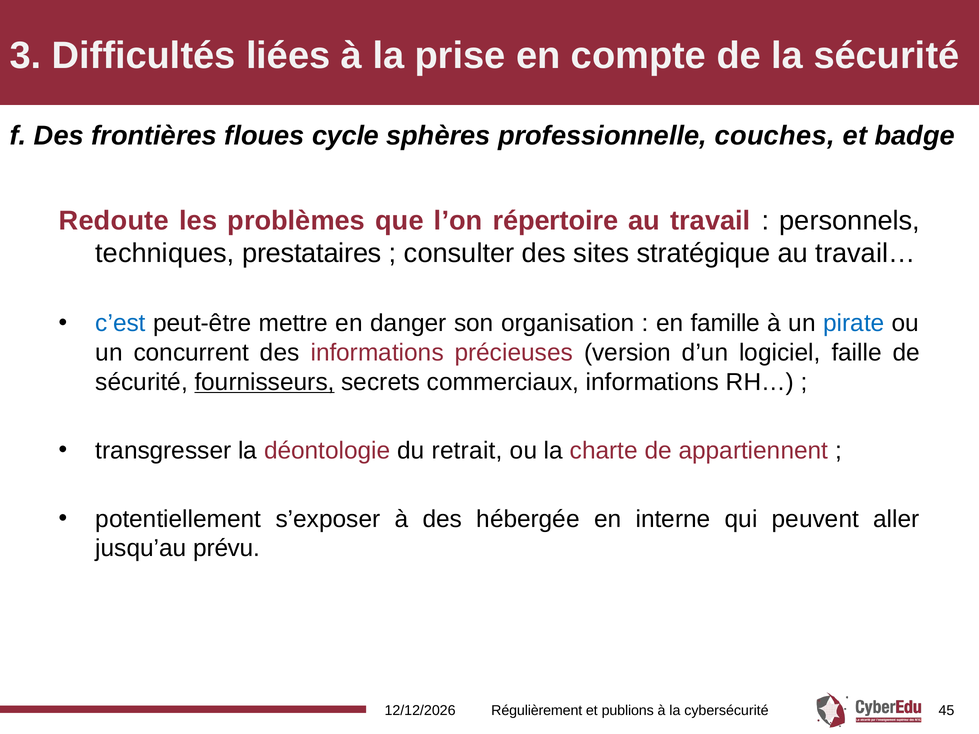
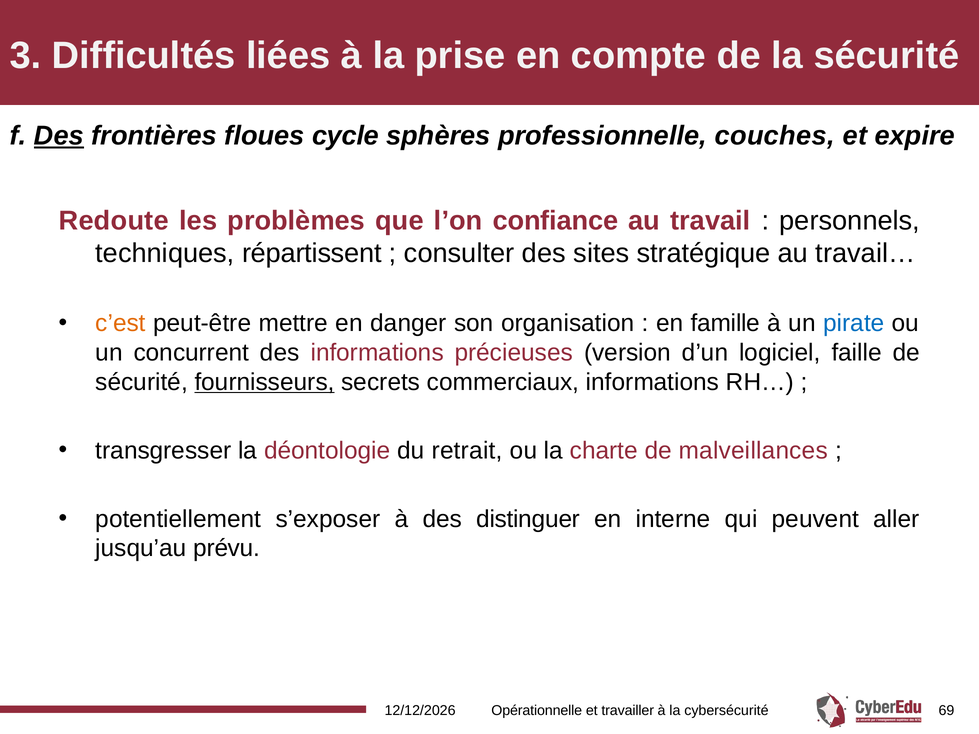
Des at (59, 136) underline: none -> present
badge: badge -> expire
répertoire: répertoire -> confiance
prestataires: prestataires -> répartissent
c’est colour: blue -> orange
appartiennent: appartiennent -> malveillances
hébergée: hébergée -> distinguer
Régulièrement: Régulièrement -> Opérationnelle
publions: publions -> travailler
45: 45 -> 69
